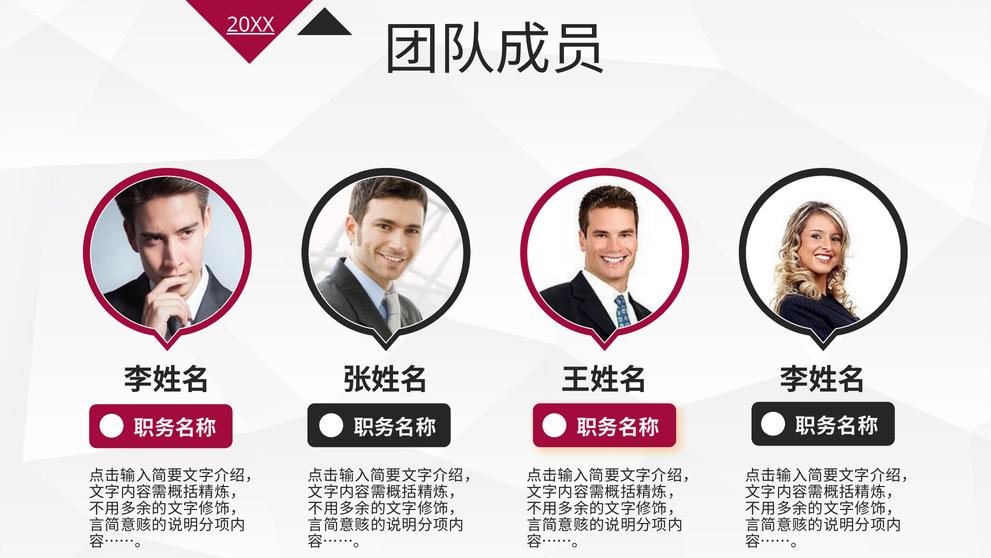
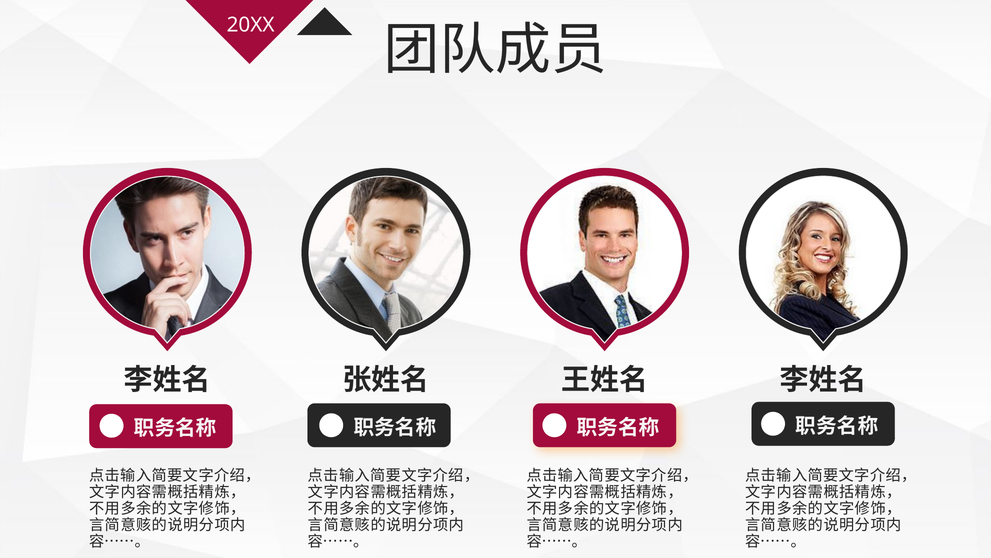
20XX underline: present -> none
